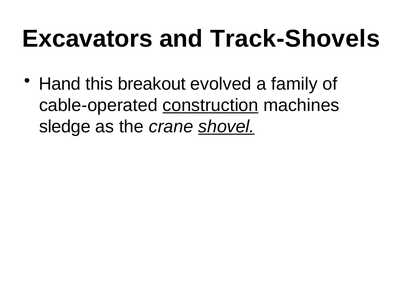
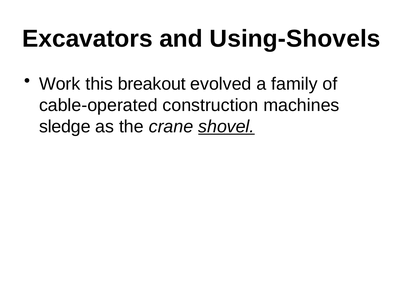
Track-Shovels: Track-Shovels -> Using-Shovels
Hand: Hand -> Work
construction underline: present -> none
